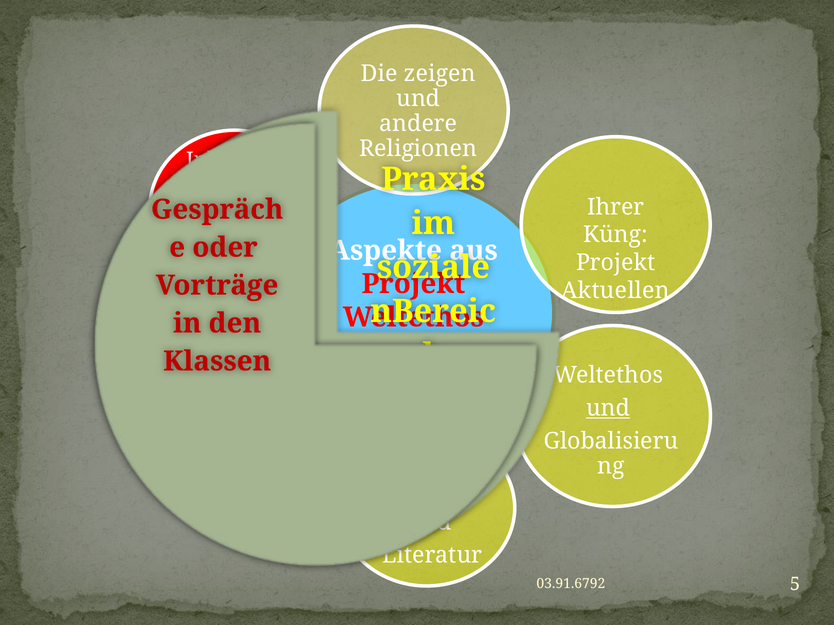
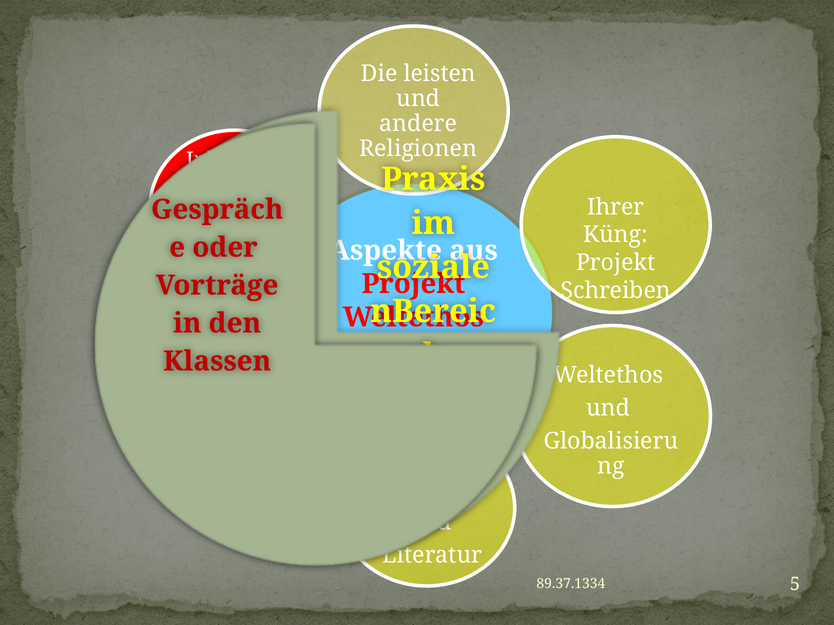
zeigen: zeigen -> leisten
Aktuellen: Aktuellen -> Schreiben
und at (608, 408) underline: present -> none
03.91.6792: 03.91.6792 -> 89.37.1334
